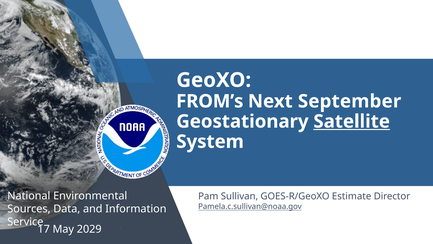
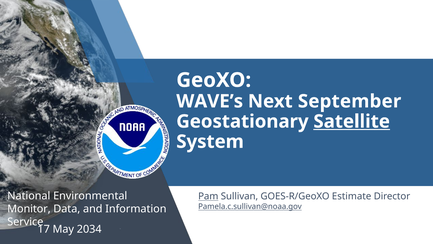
FROM’s: FROM’s -> WAVE’s
Pam underline: none -> present
Sources: Sources -> Monitor
2029: 2029 -> 2034
